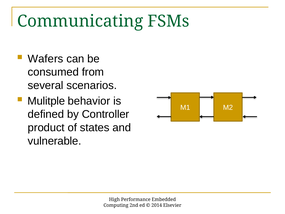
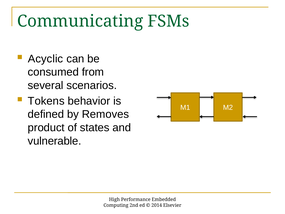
Wafers: Wafers -> Acyclic
Mulitple: Mulitple -> Tokens
Controller: Controller -> Removes
